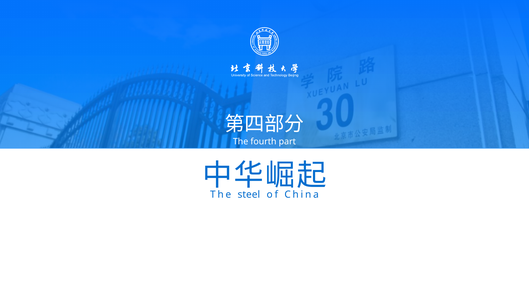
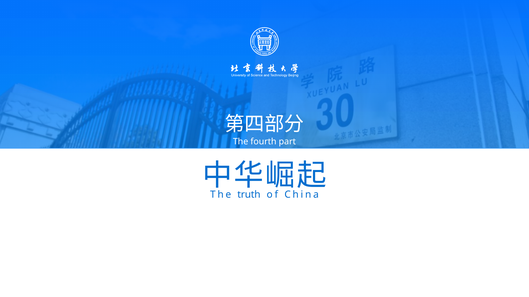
steel: steel -> truth
